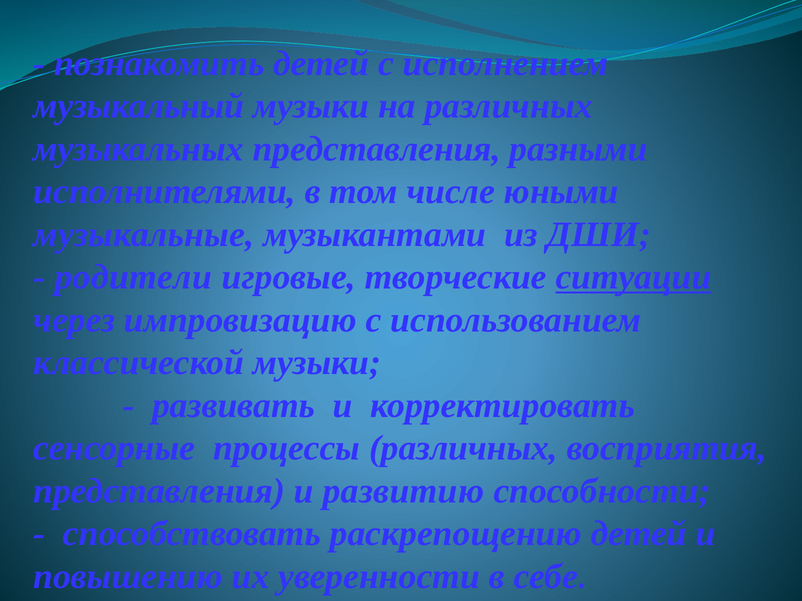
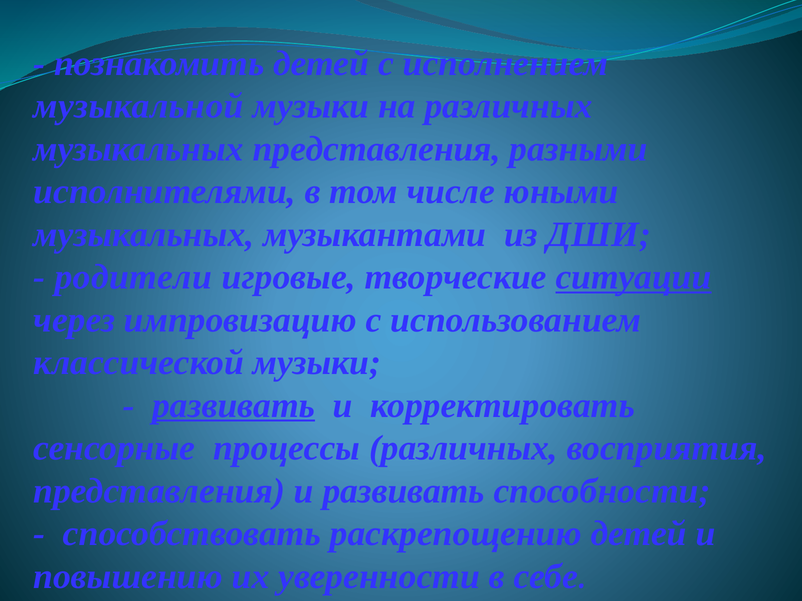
музыкальный: музыкальный -> музыкальной
музыкальные at (144, 234): музыкальные -> музыкальных
развивать at (234, 406) underline: none -> present
и развитию: развитию -> развивать
